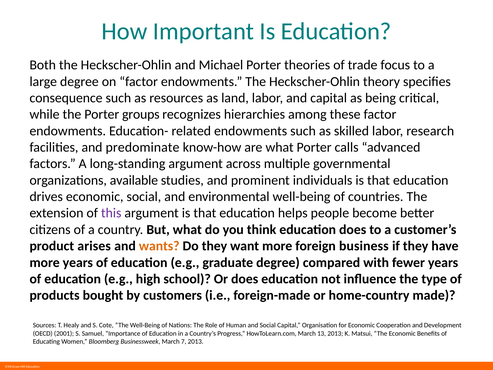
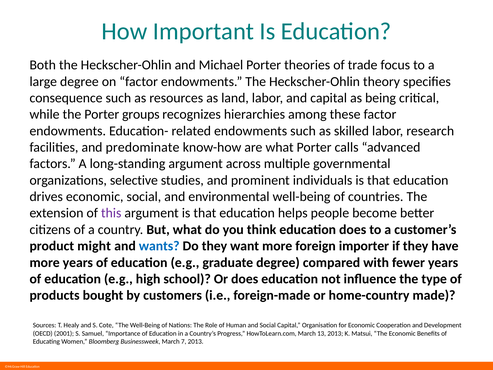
available: available -> selective
arises: arises -> might
wants colour: orange -> blue
business: business -> importer
